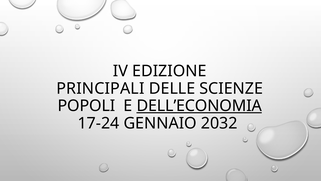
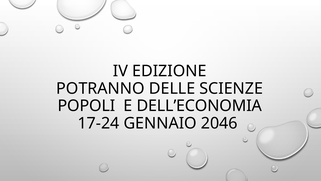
PRINCIPALI: PRINCIPALI -> POTRANNO
DELL’ECONOMIA underline: present -> none
2032: 2032 -> 2046
